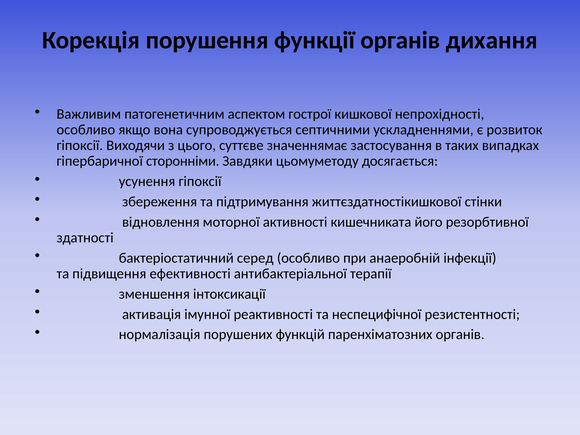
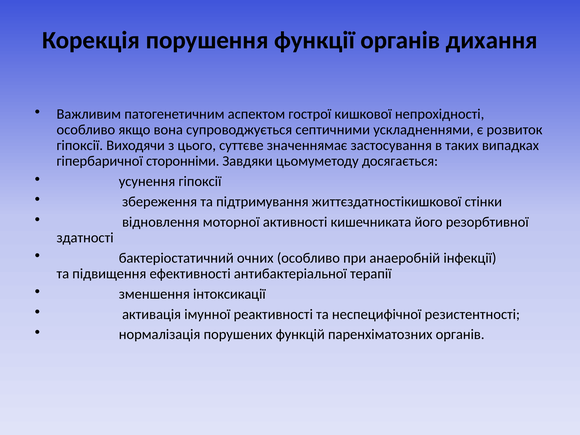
серед: серед -> очних
